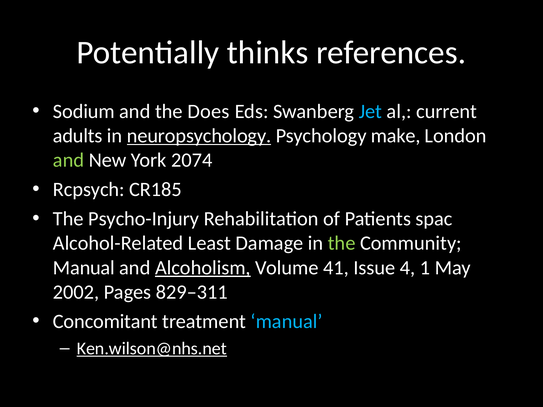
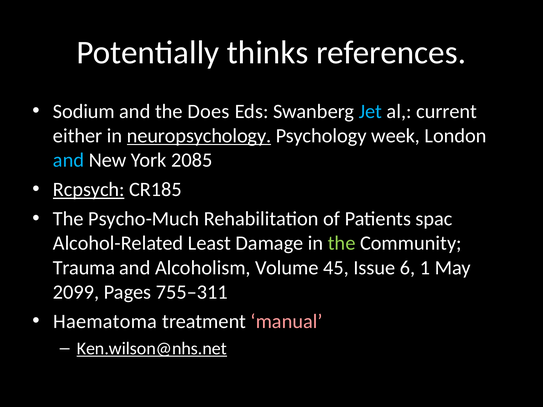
adults: adults -> either
make: make -> week
and at (69, 160) colour: light green -> light blue
2074: 2074 -> 2085
Rcpsych underline: none -> present
Psycho-Injury: Psycho-Injury -> Psycho-Much
Manual at (84, 268): Manual -> Trauma
Alcoholism underline: present -> none
41: 41 -> 45
4: 4 -> 6
2002: 2002 -> 2099
829–311: 829–311 -> 755–311
Concomitant: Concomitant -> Haematoma
manual at (287, 322) colour: light blue -> pink
